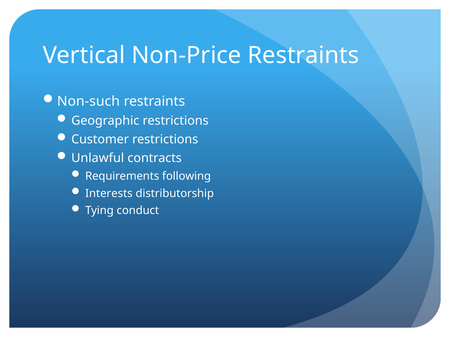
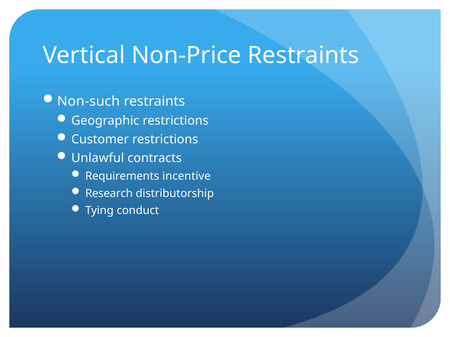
following: following -> incentive
Interests: Interests -> Research
